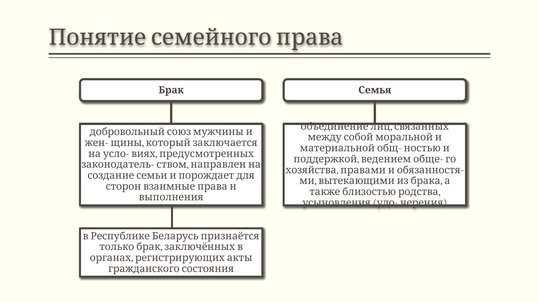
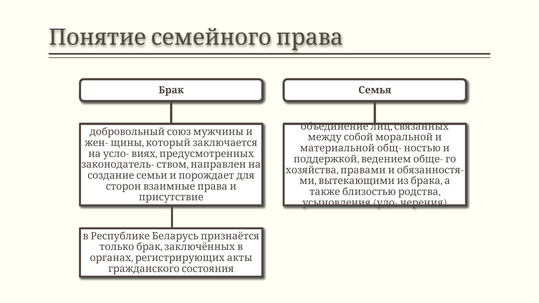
выполнения: выполнения -> присутствие
